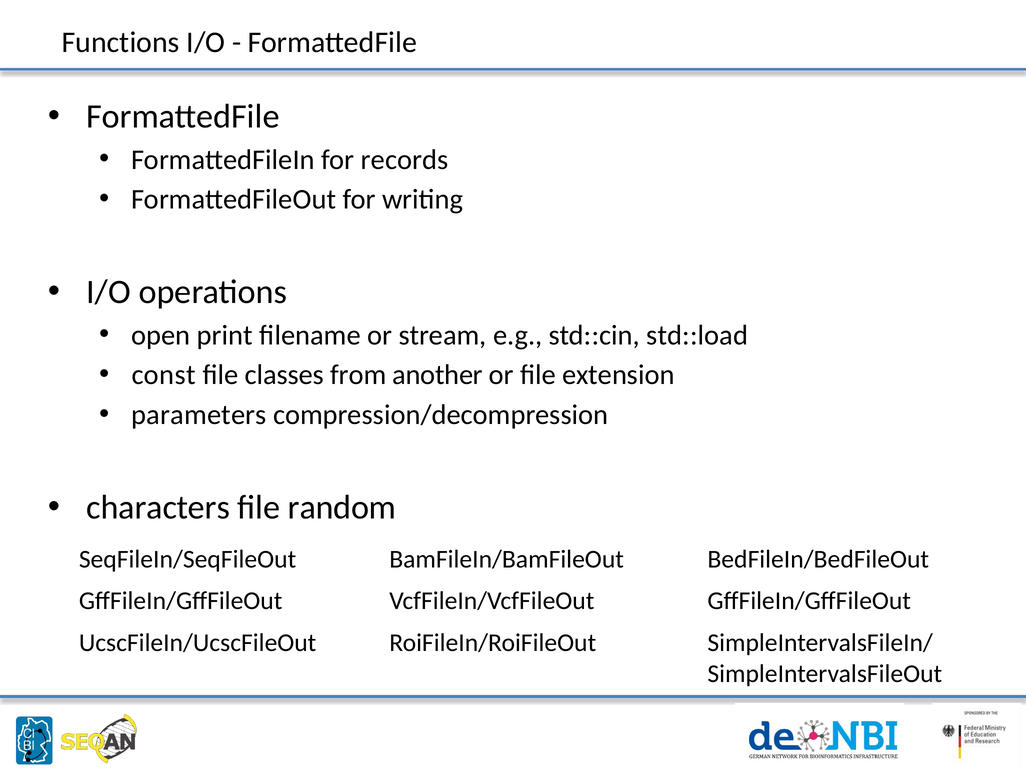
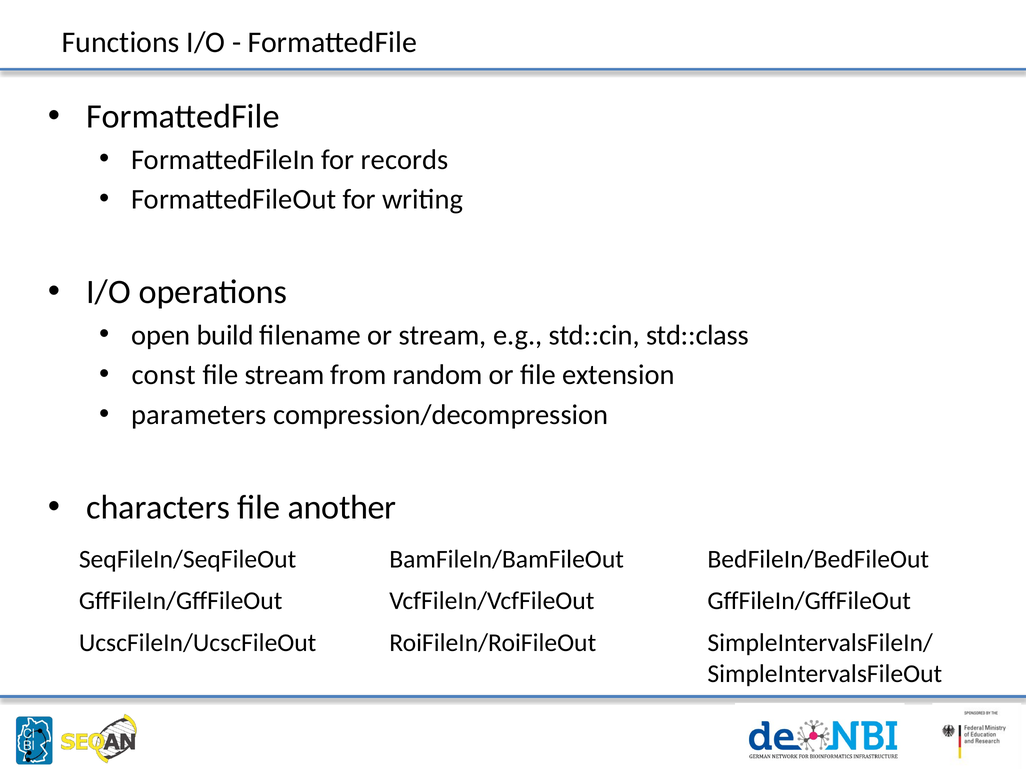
print: print -> build
std::load: std::load -> std::class
file classes: classes -> stream
another: another -> random
random: random -> another
